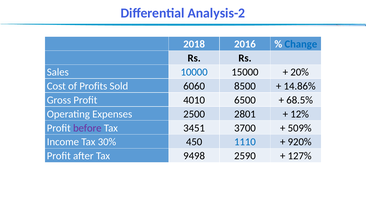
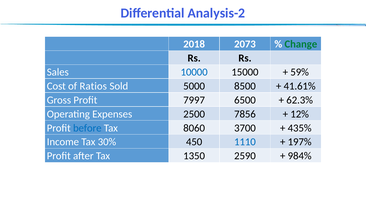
2016: 2016 -> 2073
Change colour: blue -> green
20%: 20% -> 59%
Profits: Profits -> Ratios
6060: 6060 -> 5000
14.86%: 14.86% -> 41.61%
4010: 4010 -> 7997
68.5%: 68.5% -> 62.3%
2801: 2801 -> 7856
before colour: purple -> blue
3451: 3451 -> 8060
509%: 509% -> 435%
920%: 920% -> 197%
9498: 9498 -> 1350
127%: 127% -> 984%
